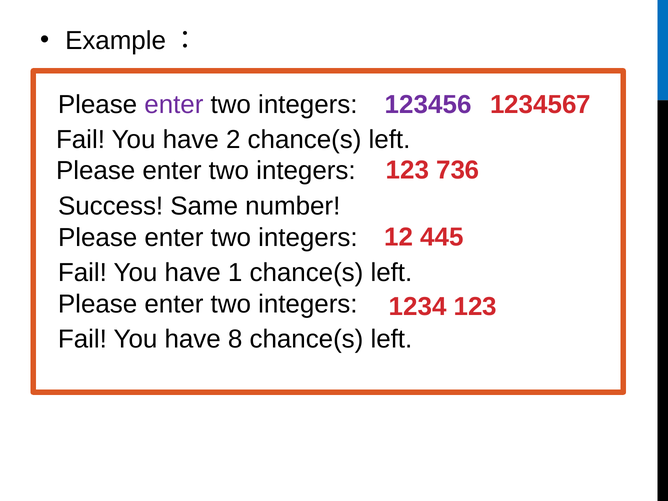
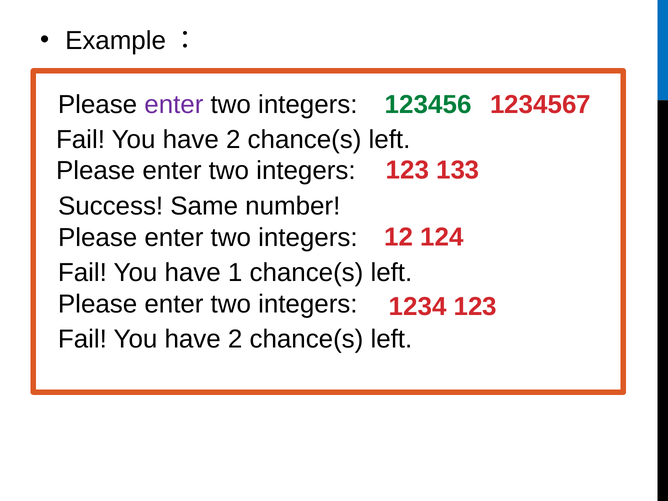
123456 colour: purple -> green
736: 736 -> 133
445: 445 -> 124
8 at (235, 339): 8 -> 2
